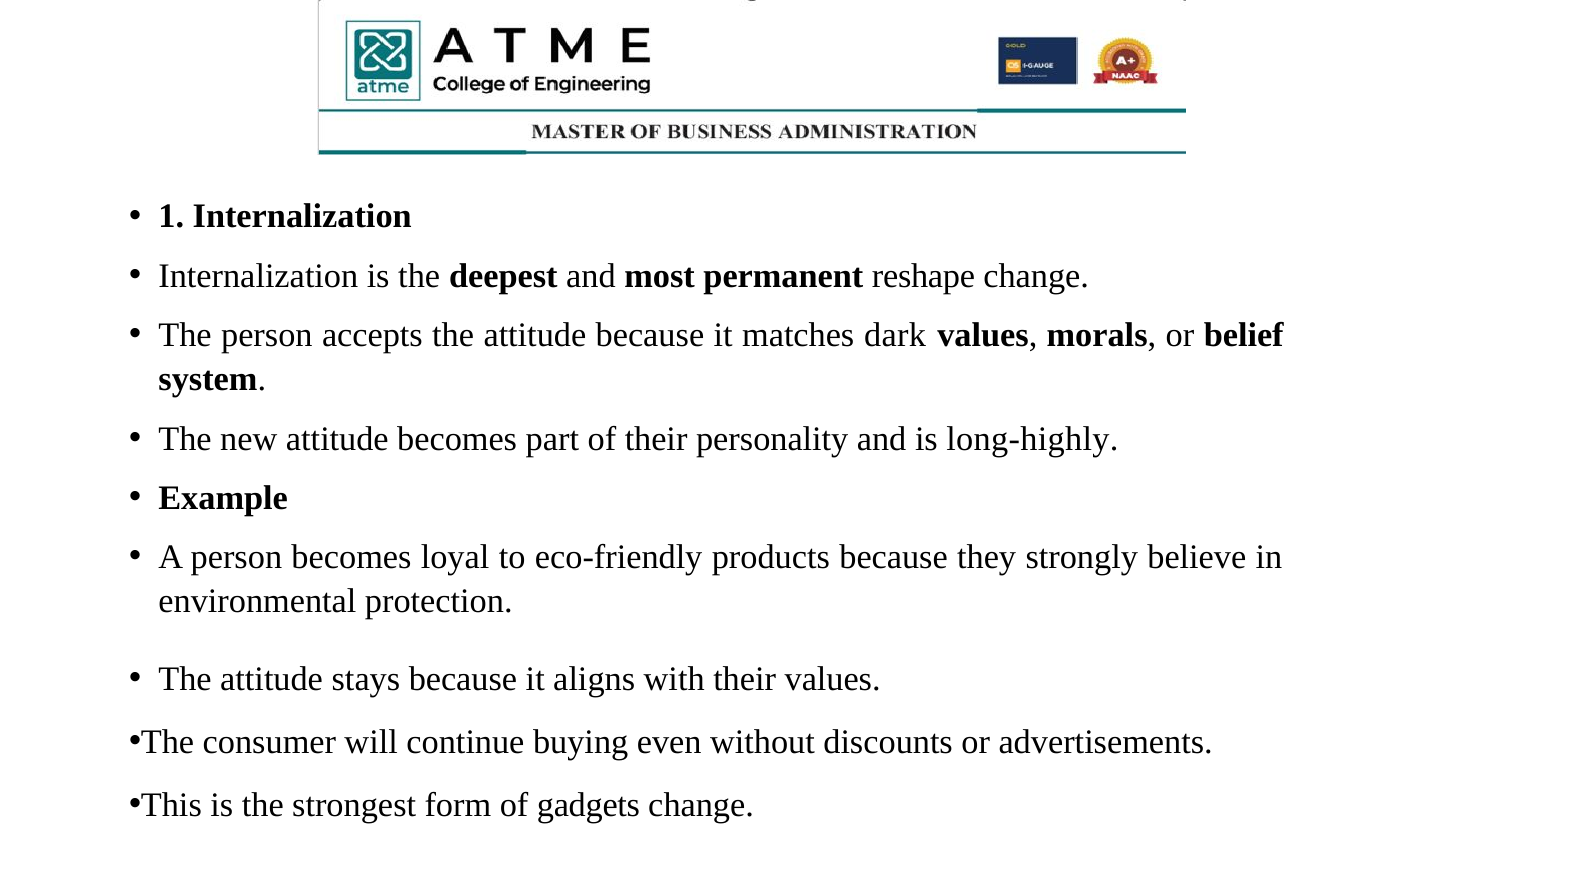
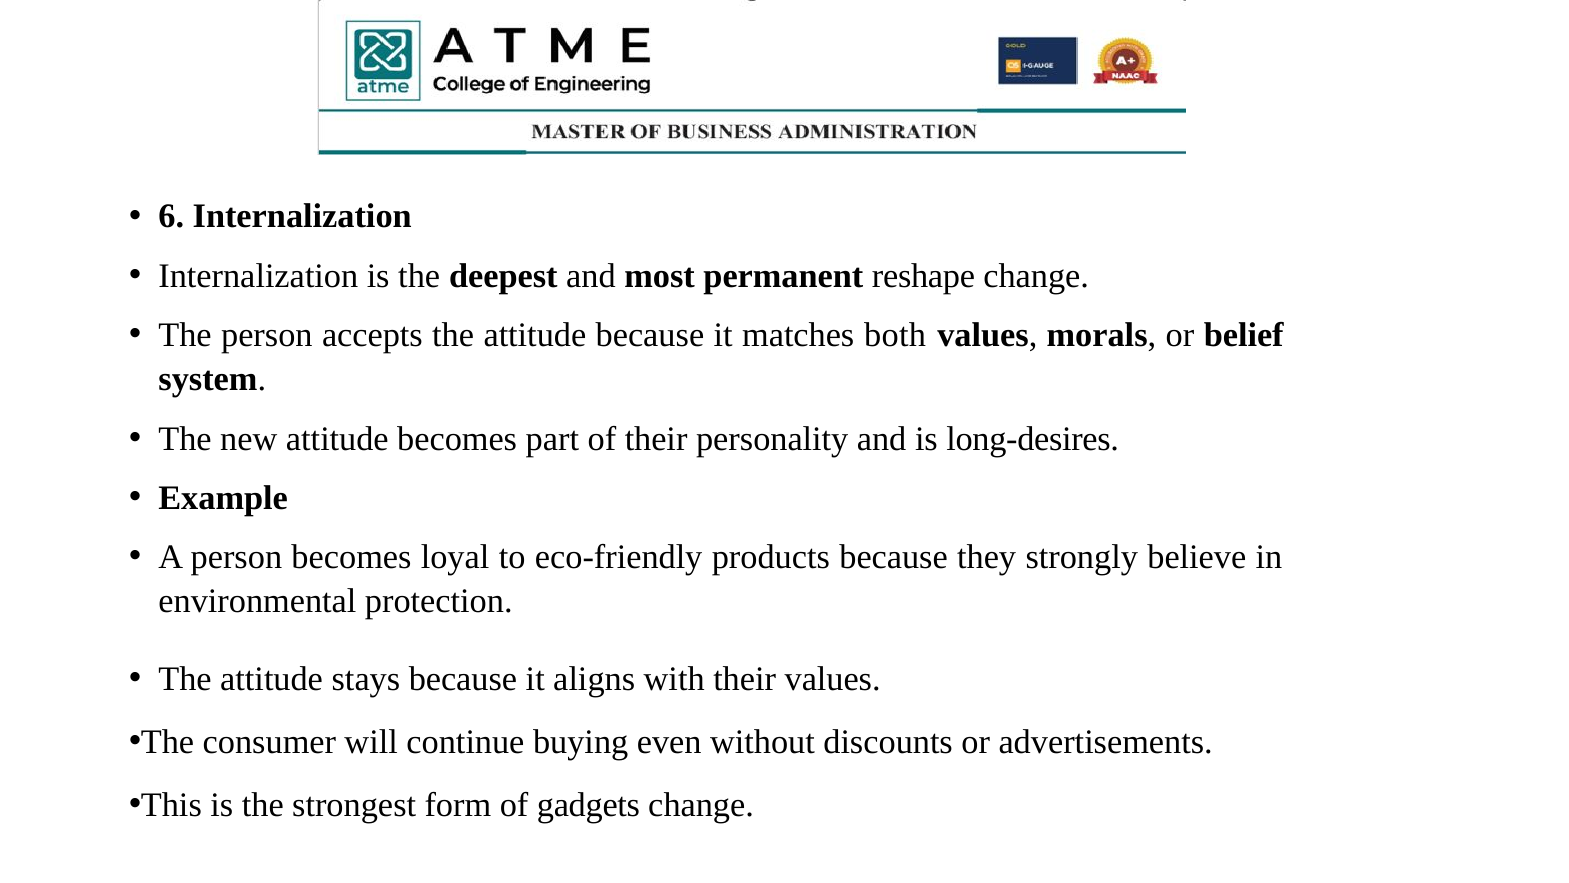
1: 1 -> 6
dark: dark -> both
long-highly: long-highly -> long-desires
